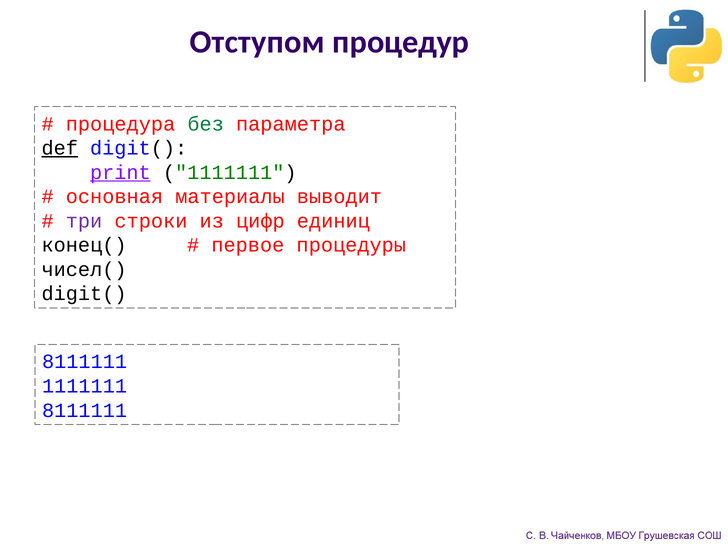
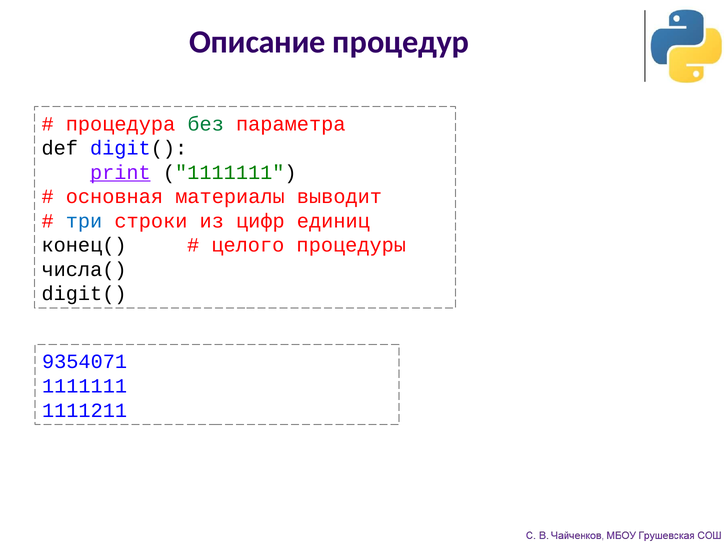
Отступом: Отступом -> Описание
def underline: present -> none
три colour: purple -> blue
первое: первое -> целого
чисел(: чисел( -> числа(
8111111 at (85, 362): 8111111 -> 9354071
8111111 at (85, 410): 8111111 -> 1111211
